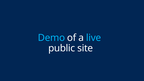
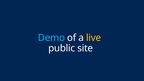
live colour: light blue -> yellow
